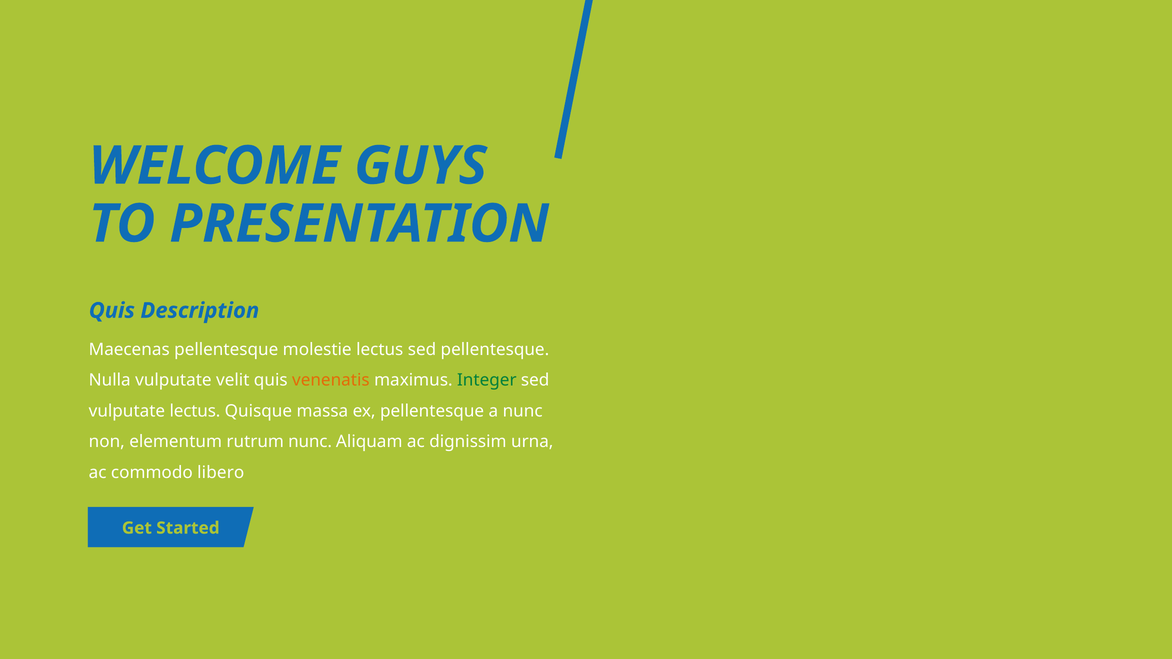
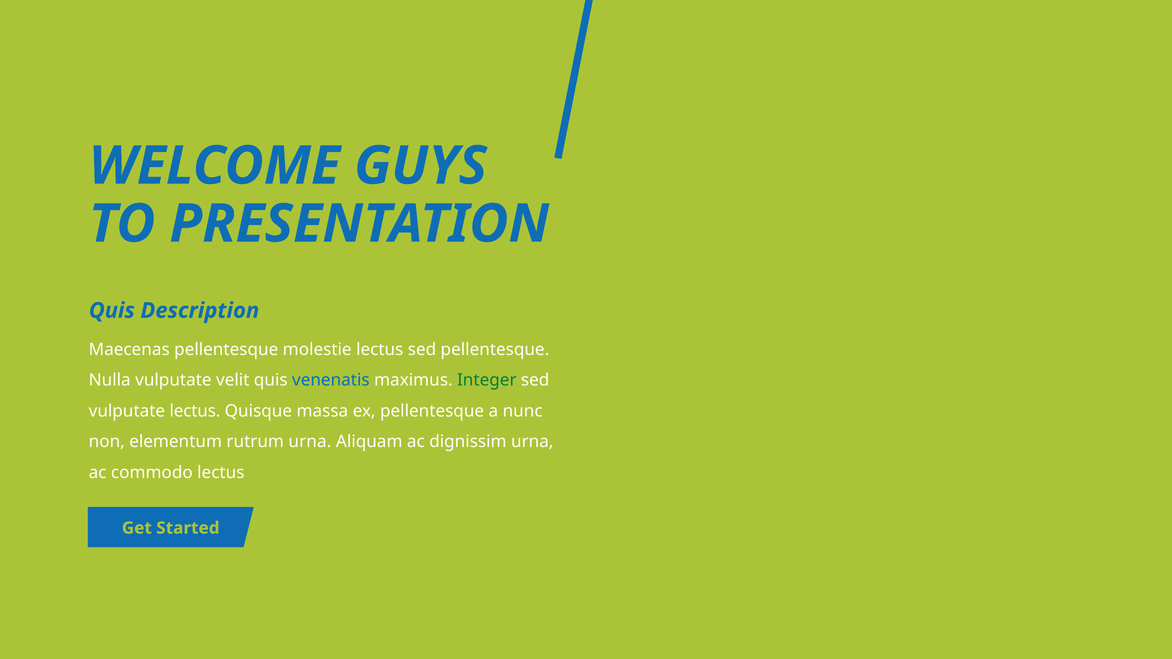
venenatis colour: orange -> blue
rutrum nunc: nunc -> urna
commodo libero: libero -> lectus
